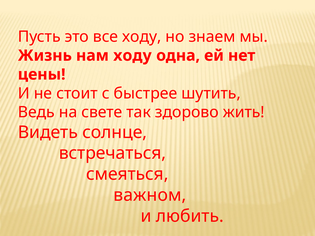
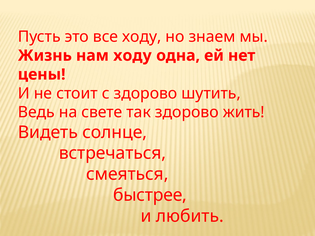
с быстрее: быстрее -> здорово
важном: важном -> быстрее
